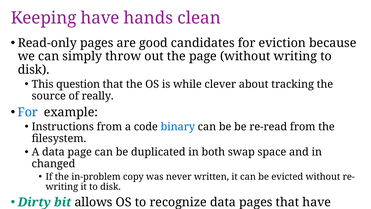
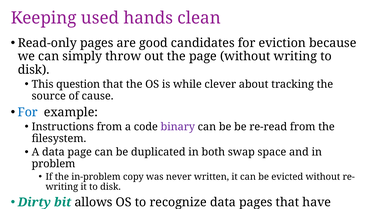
Keeping have: have -> used
really: really -> cause
binary colour: blue -> purple
changed at (53, 164): changed -> problem
